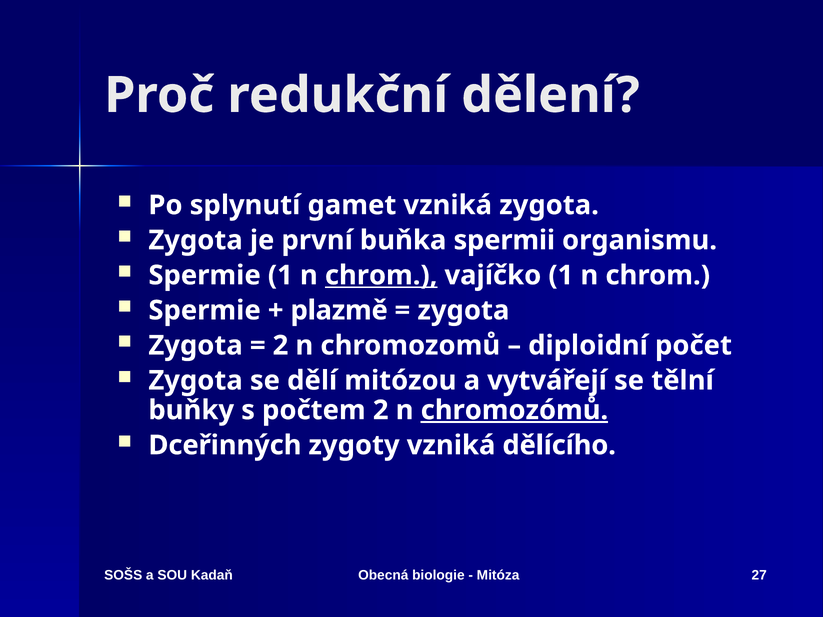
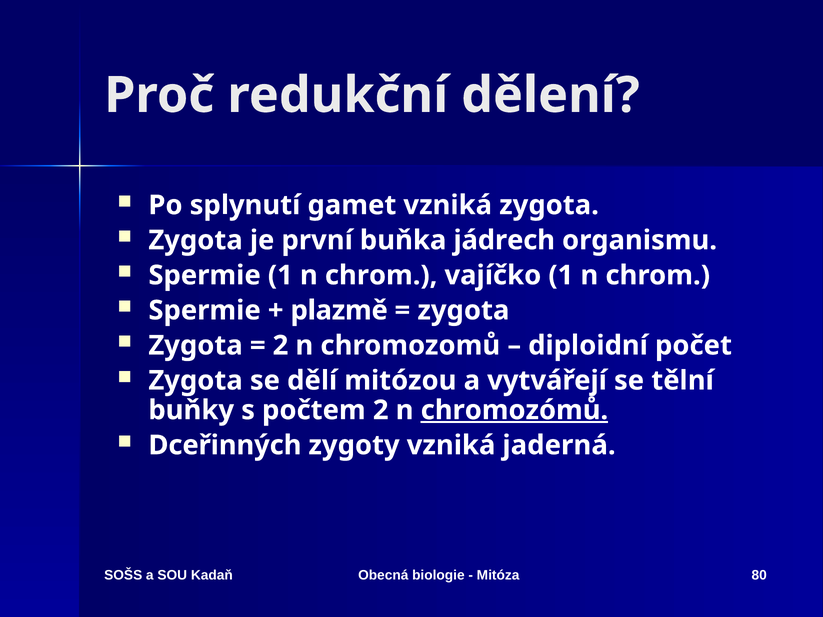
spermii: spermii -> jádrech
chrom at (381, 275) underline: present -> none
dělícího: dělícího -> jaderná
27: 27 -> 80
